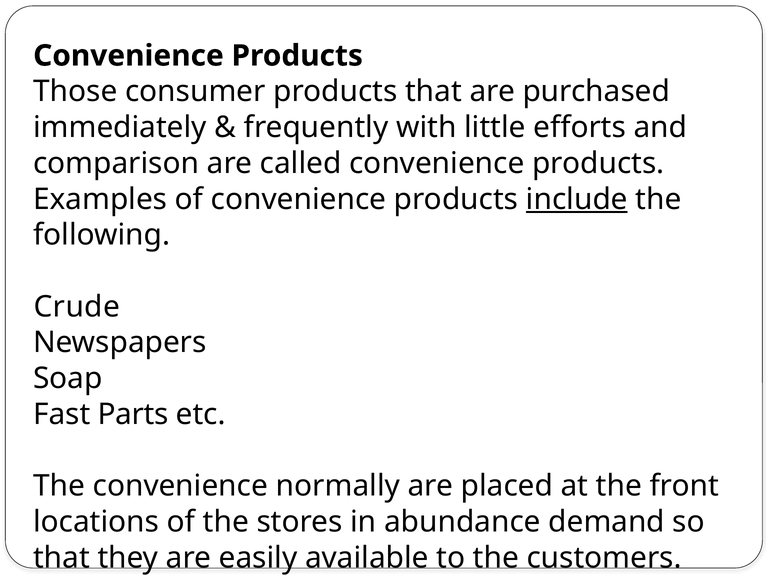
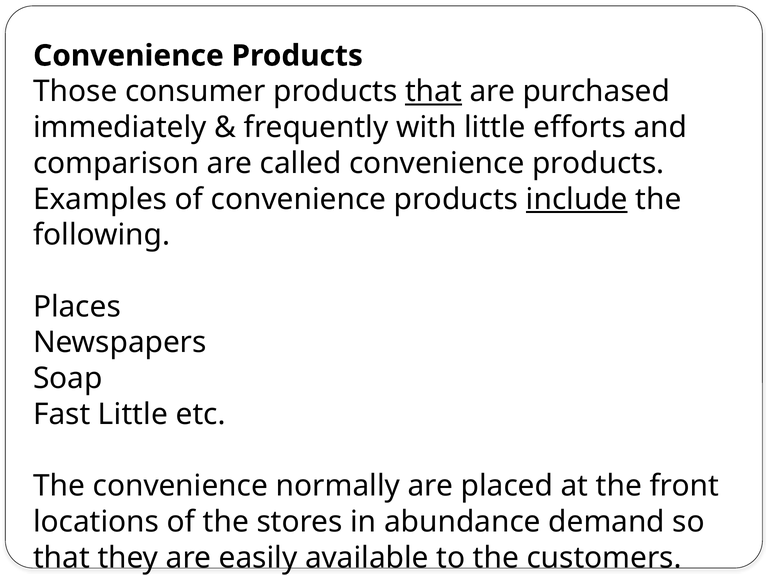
that at (434, 92) underline: none -> present
Crude: Crude -> Places
Fast Parts: Parts -> Little
